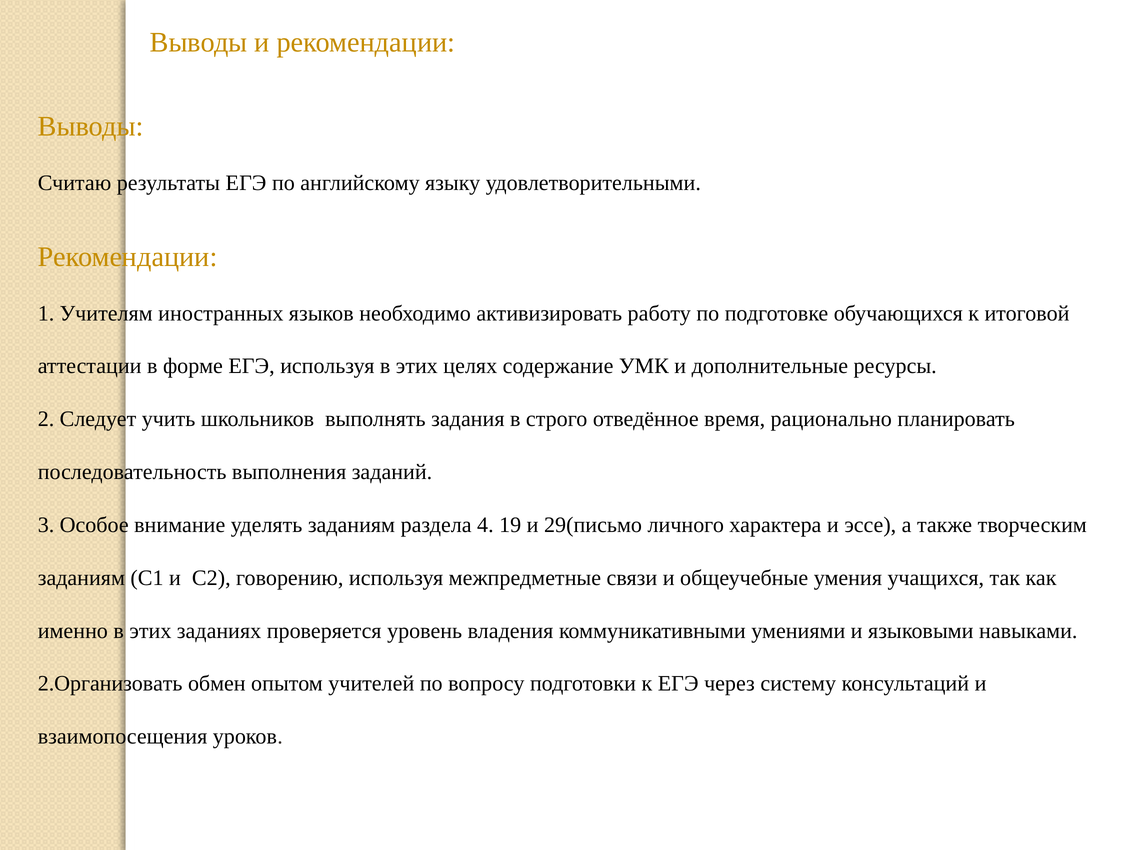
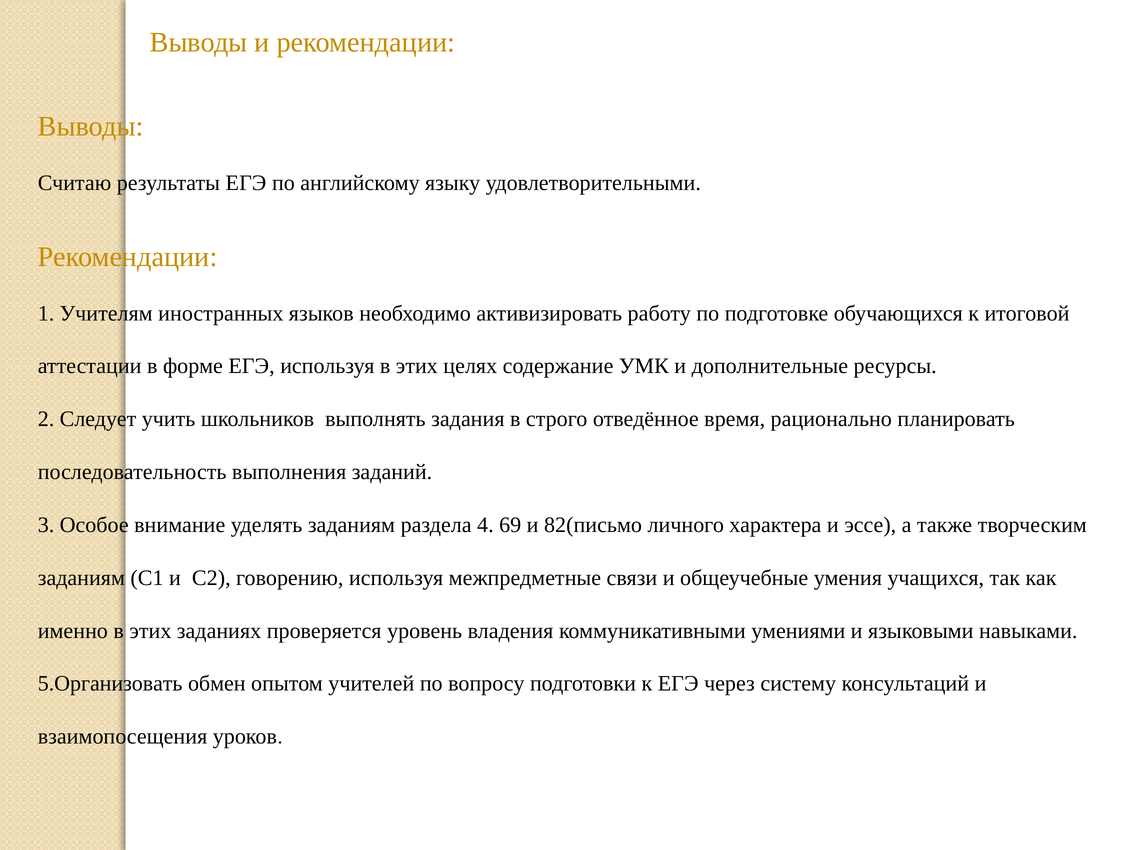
19: 19 -> 69
29(письмо: 29(письмо -> 82(письмо
2.Организовать: 2.Организовать -> 5.Организовать
